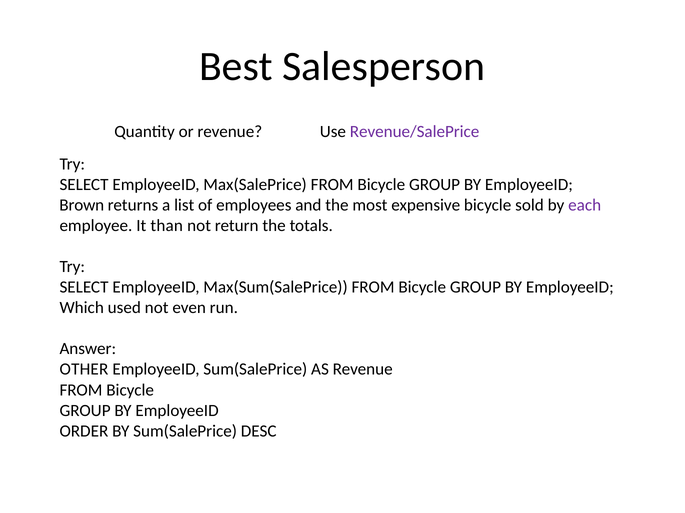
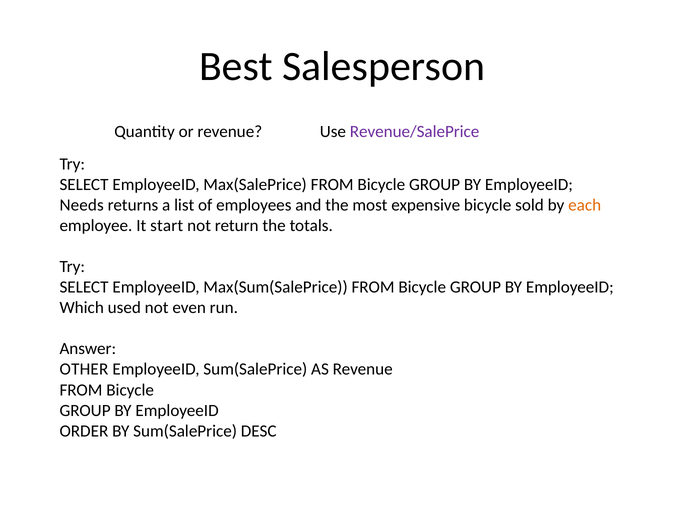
Brown: Brown -> Needs
each colour: purple -> orange
than: than -> start
